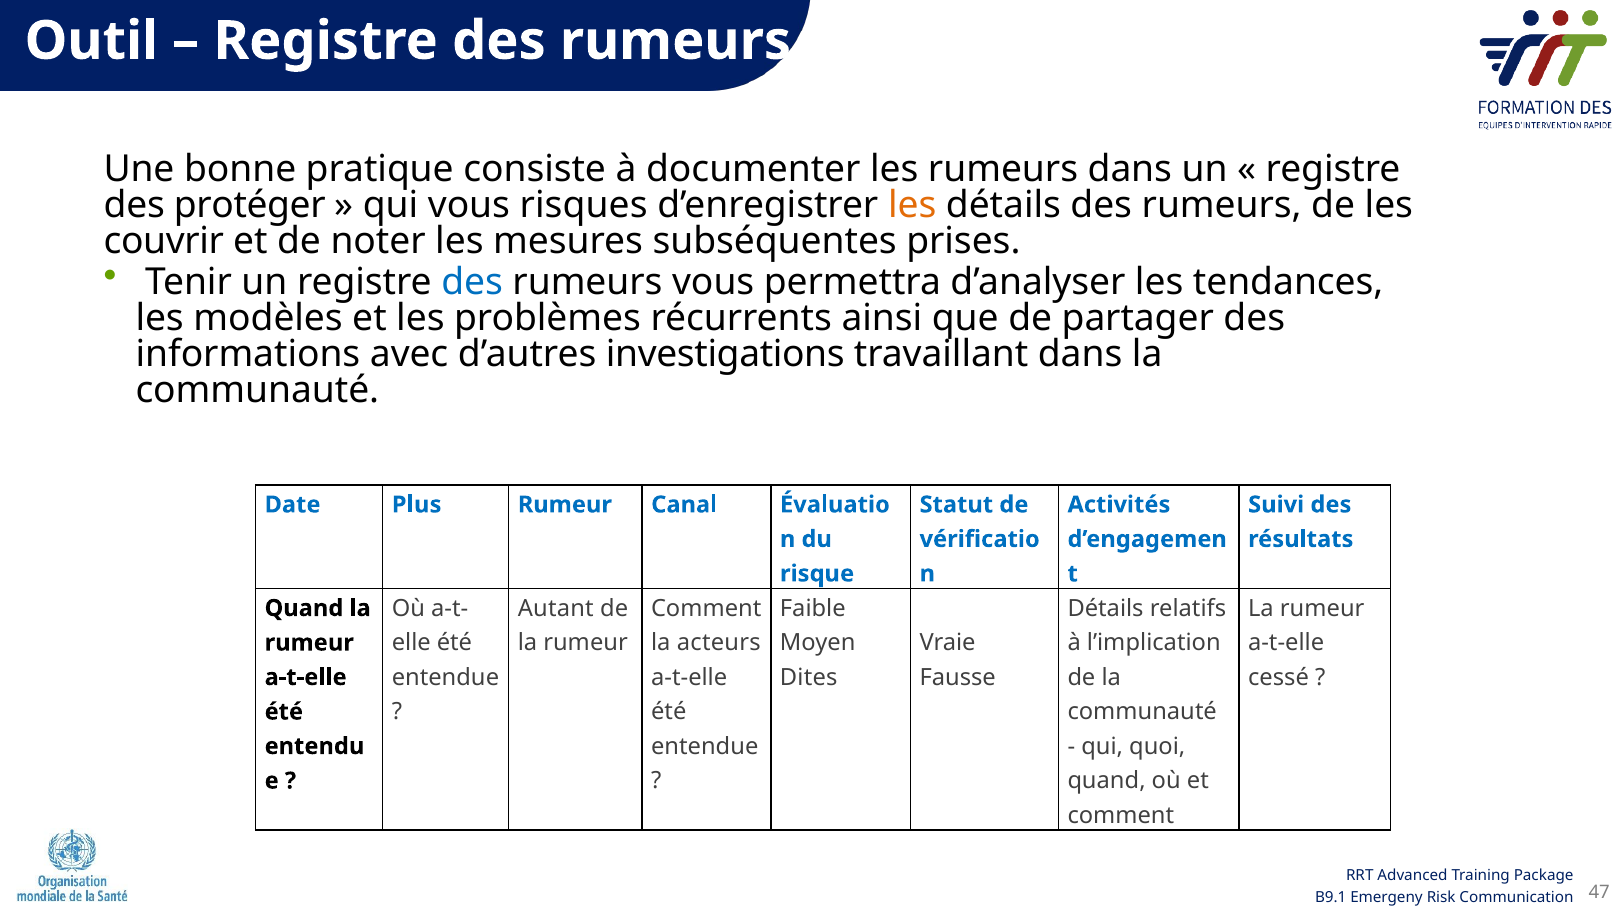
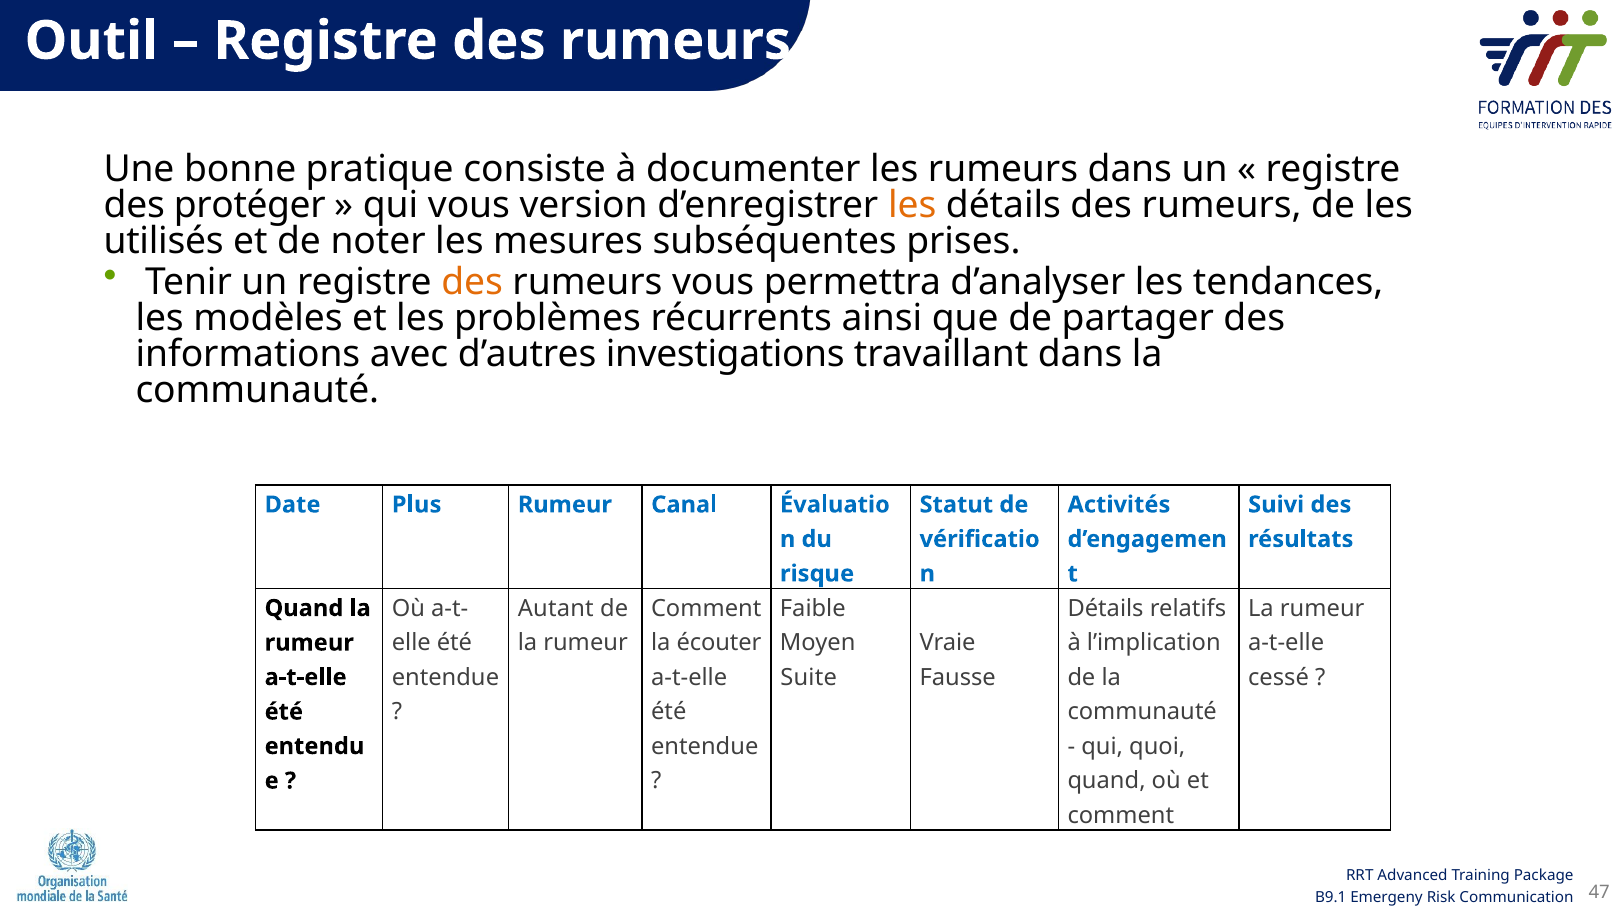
risques: risques -> version
couvrir: couvrir -> utilisés
des at (472, 282) colour: blue -> orange
acteurs: acteurs -> écouter
Dites: Dites -> Suite
